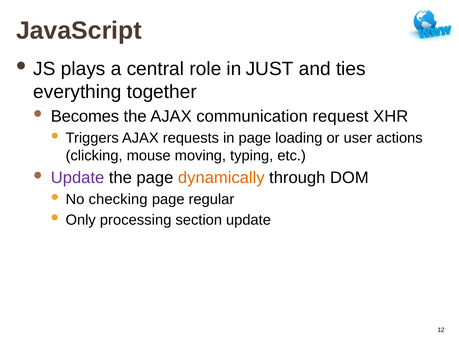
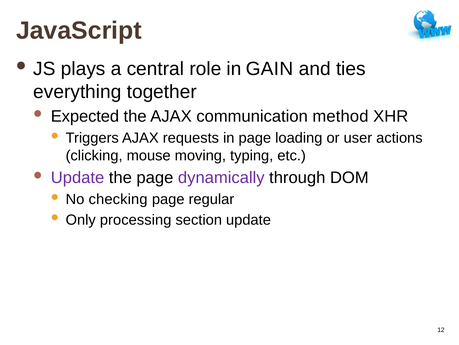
JUST: JUST -> GAIN
Becomes: Becomes -> Expected
request: request -> method
dynamically colour: orange -> purple
